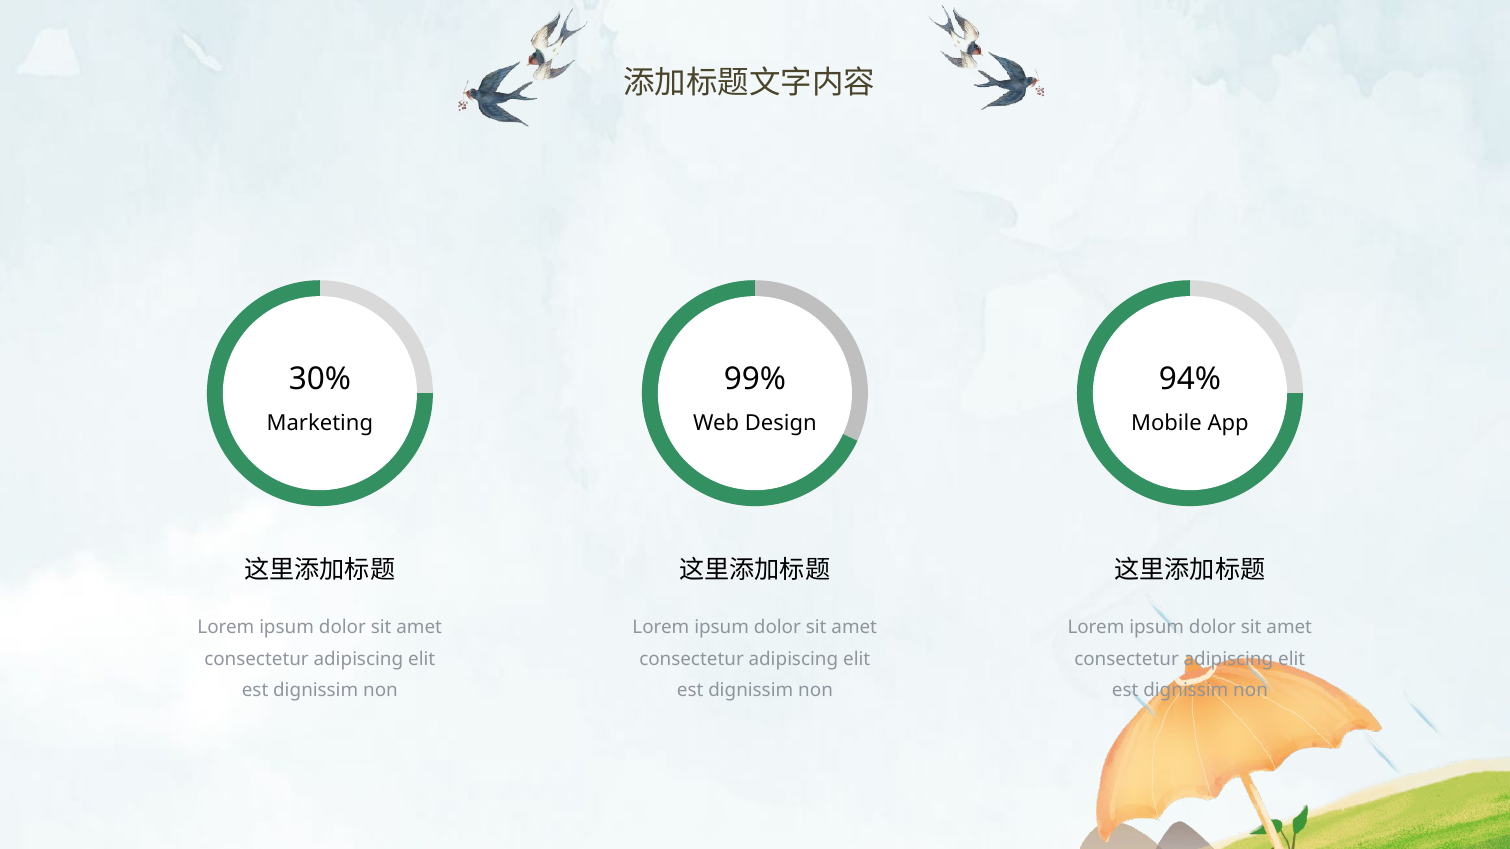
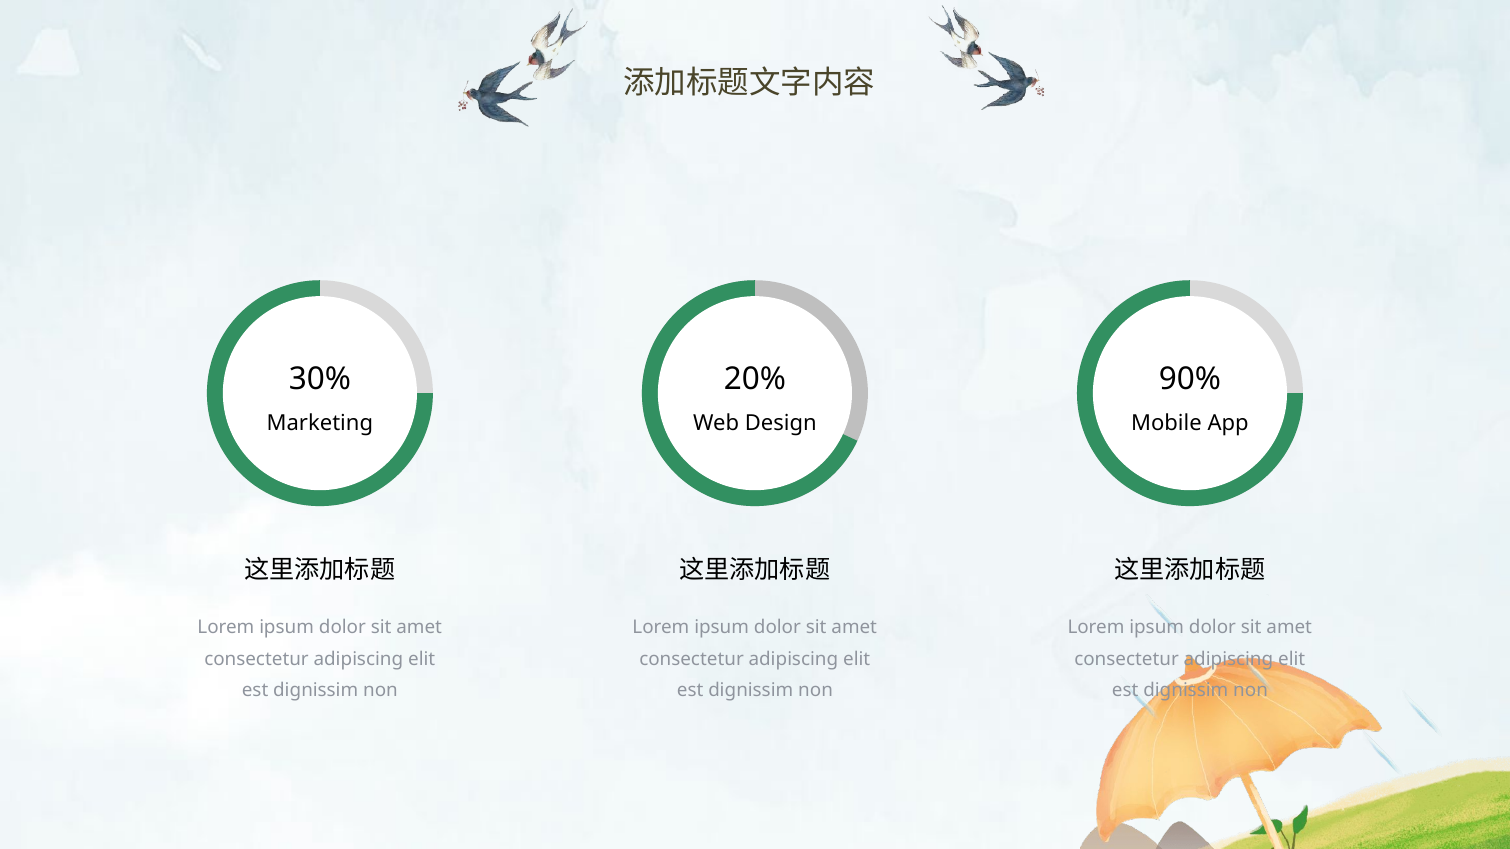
99%: 99% -> 20%
94%: 94% -> 90%
